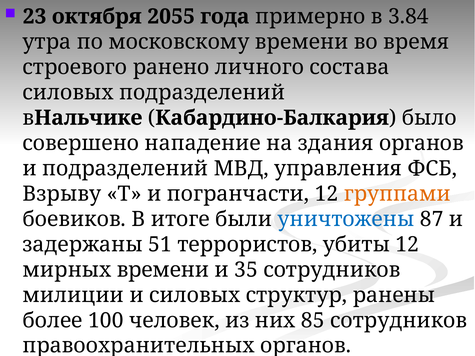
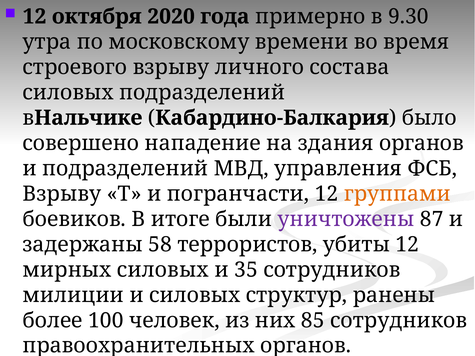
23 at (34, 17): 23 -> 12
2055: 2055 -> 2020
3.84: 3.84 -> 9.30
строевого ранено: ранено -> взрыву
уничтожены colour: blue -> purple
51: 51 -> 58
мирных времени: времени -> силовых
